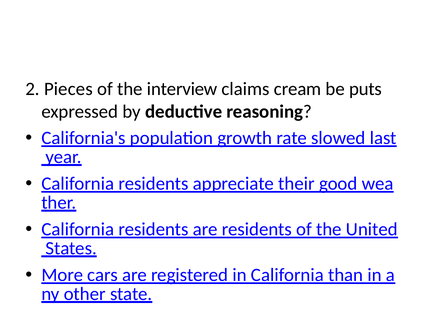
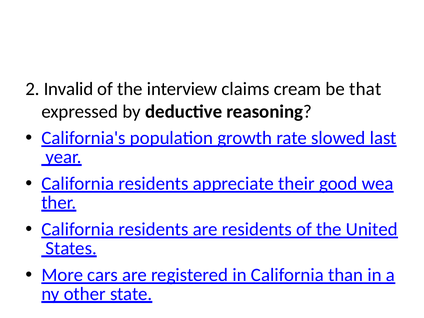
Pieces: Pieces -> Invalid
puts: puts -> that
